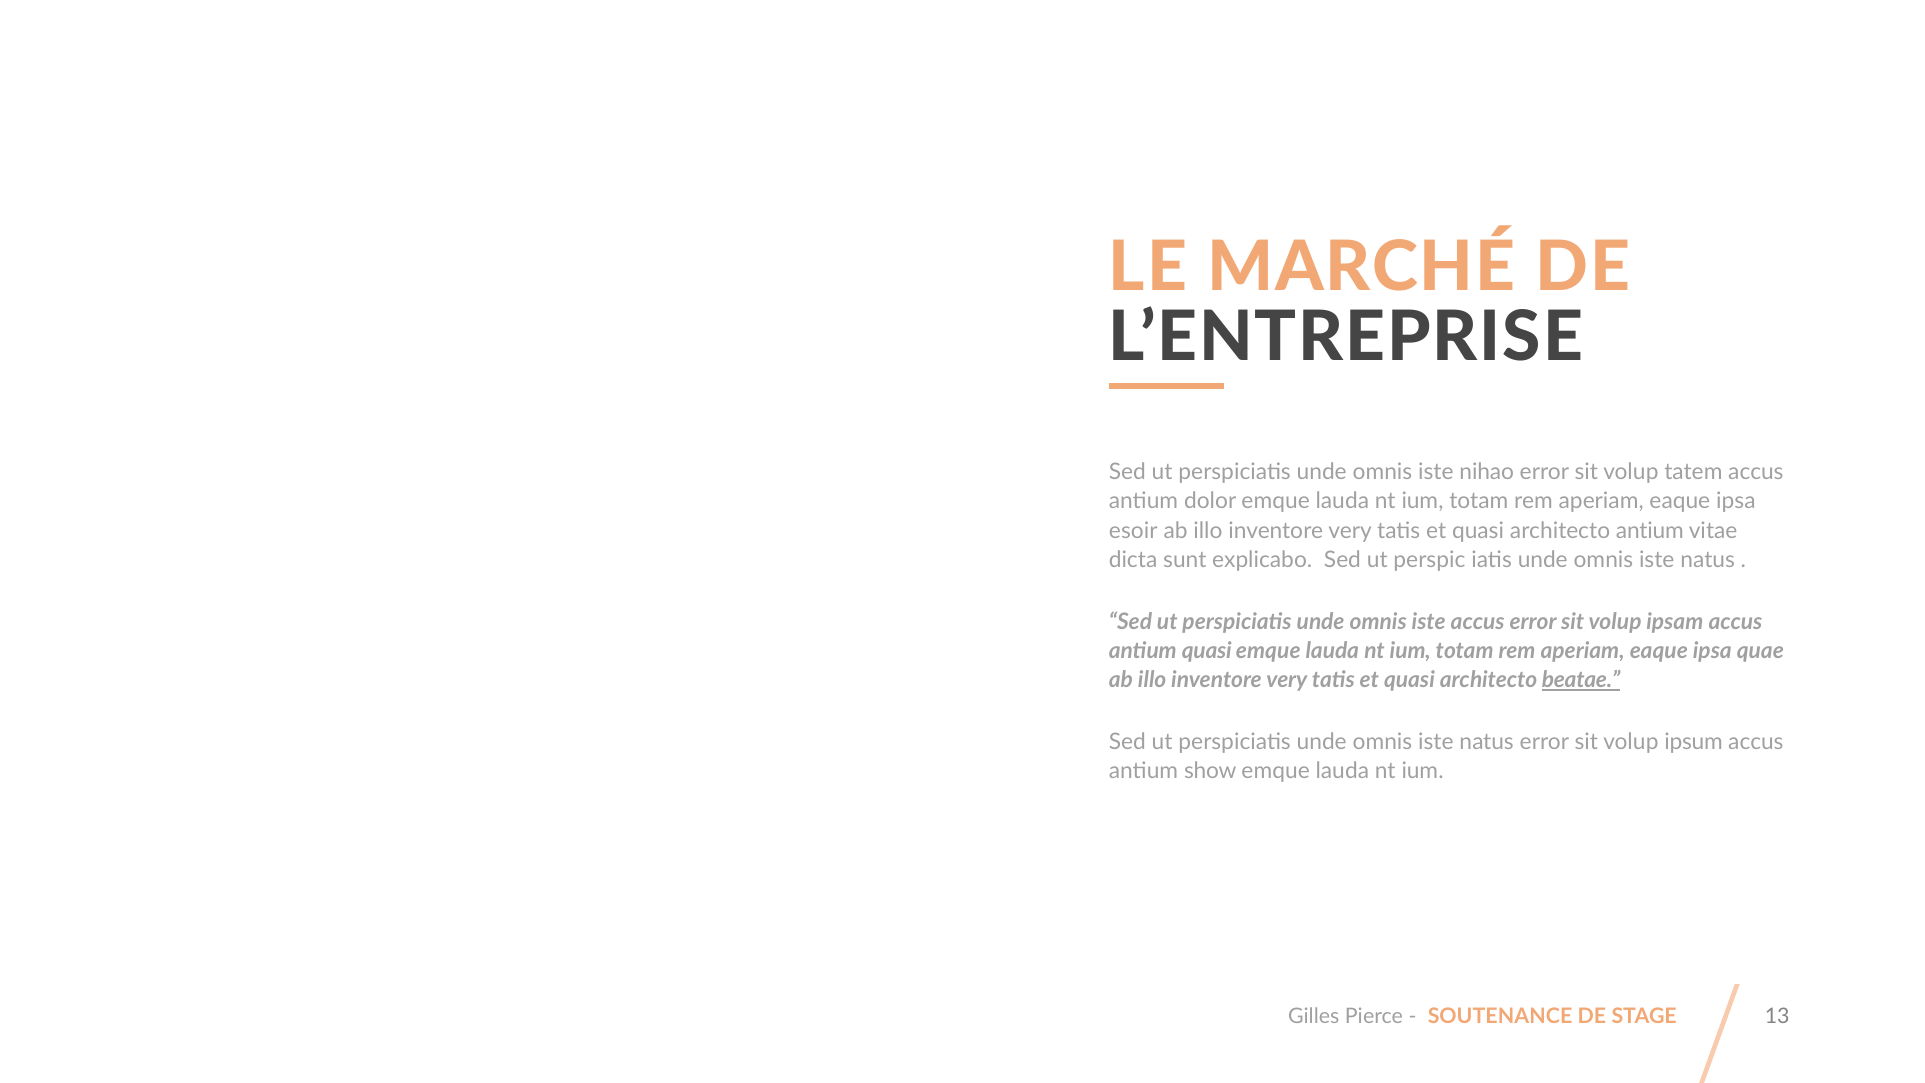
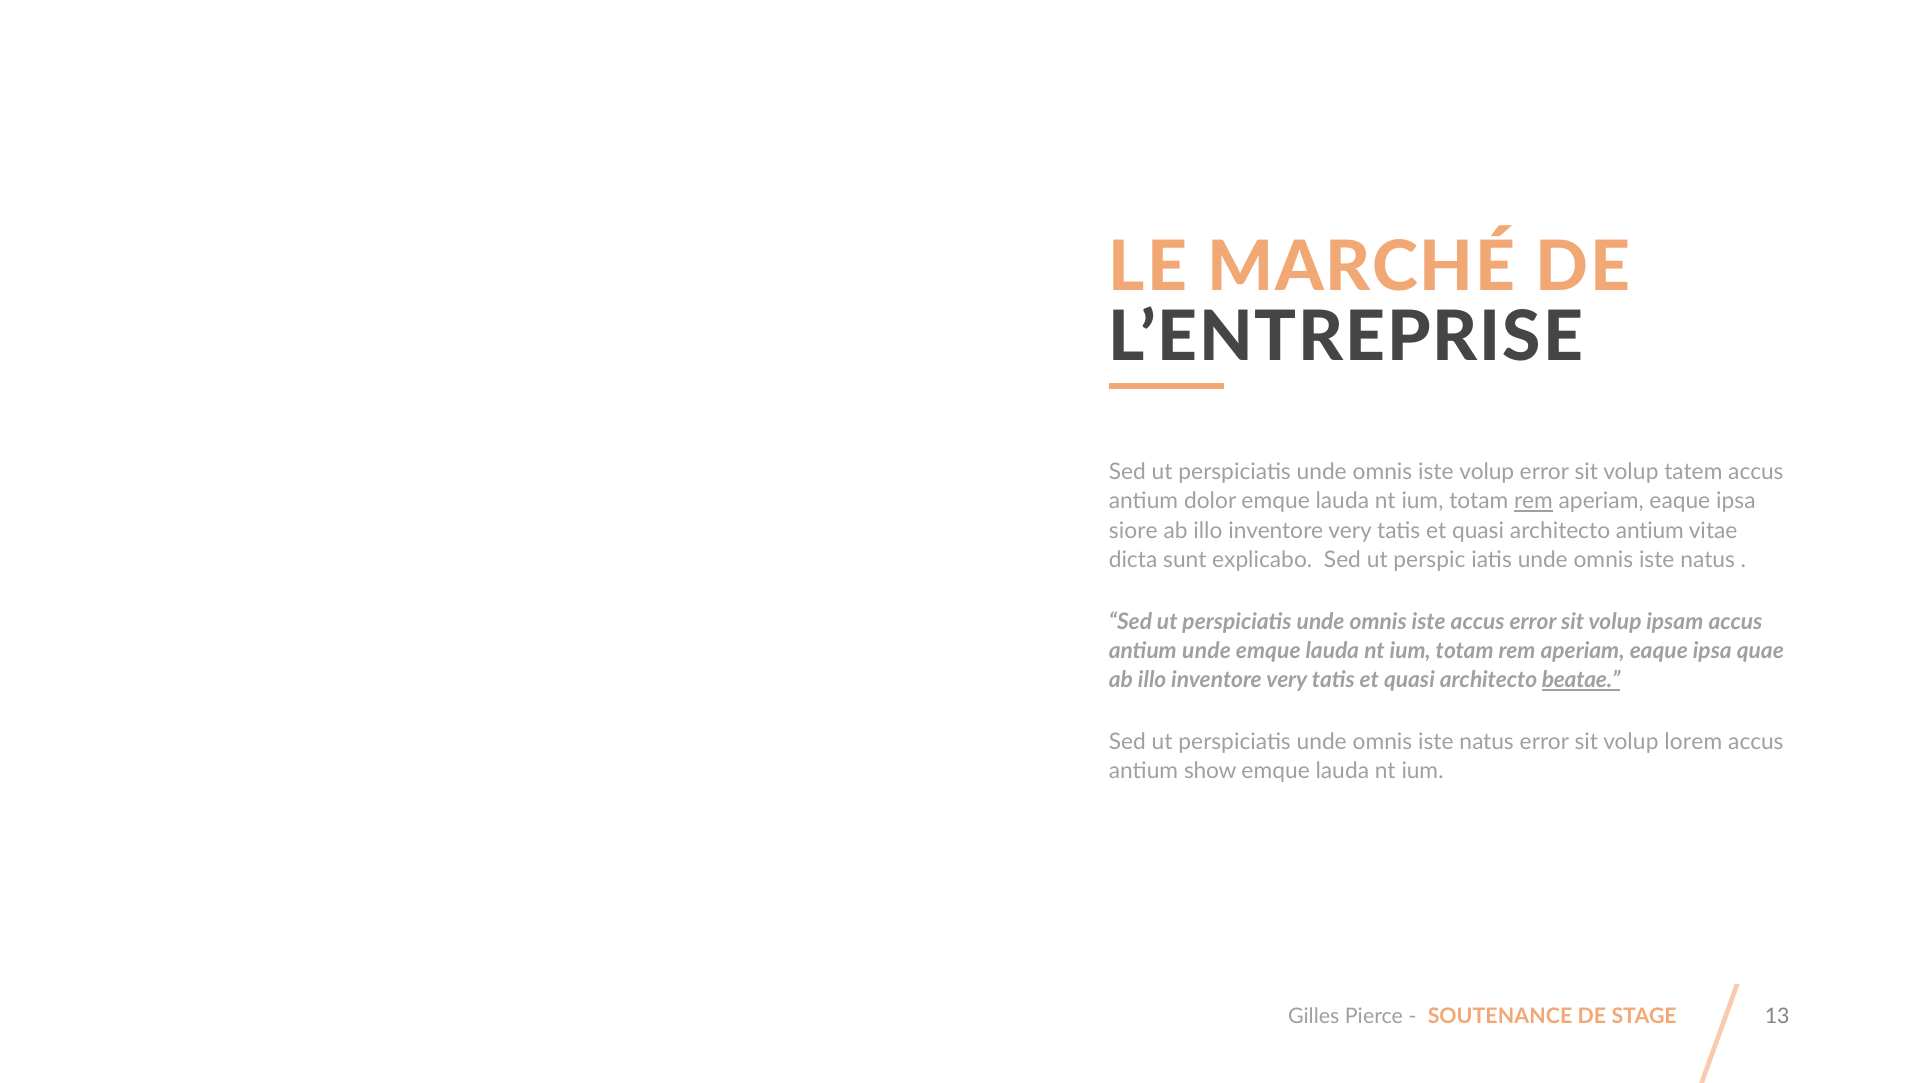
iste nihao: nihao -> volup
rem at (1533, 501) underline: none -> present
esoir: esoir -> siore
antium quasi: quasi -> unde
ipsum: ipsum -> lorem
